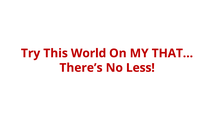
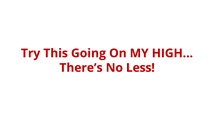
World: World -> Going
THAT…: THAT… -> HIGH…
